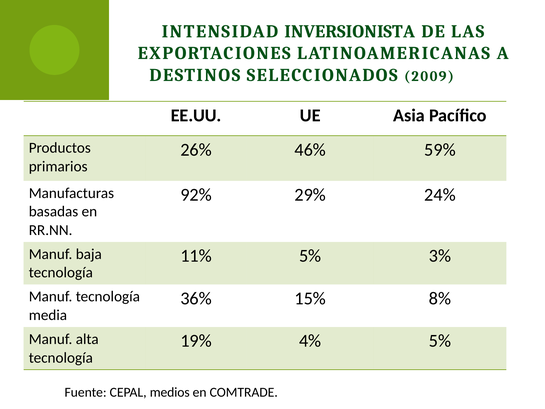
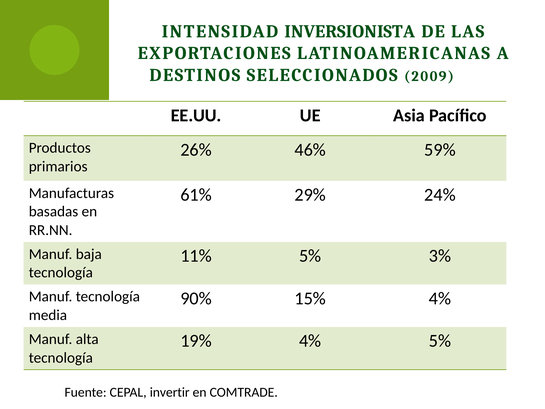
92%: 92% -> 61%
36%: 36% -> 90%
15% 8%: 8% -> 4%
medios: medios -> invertir
